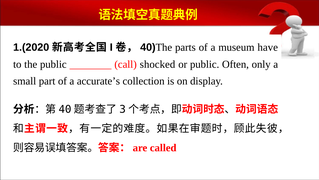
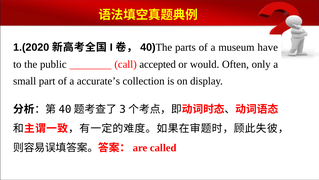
shocked: shocked -> accepted
or public: public -> would
